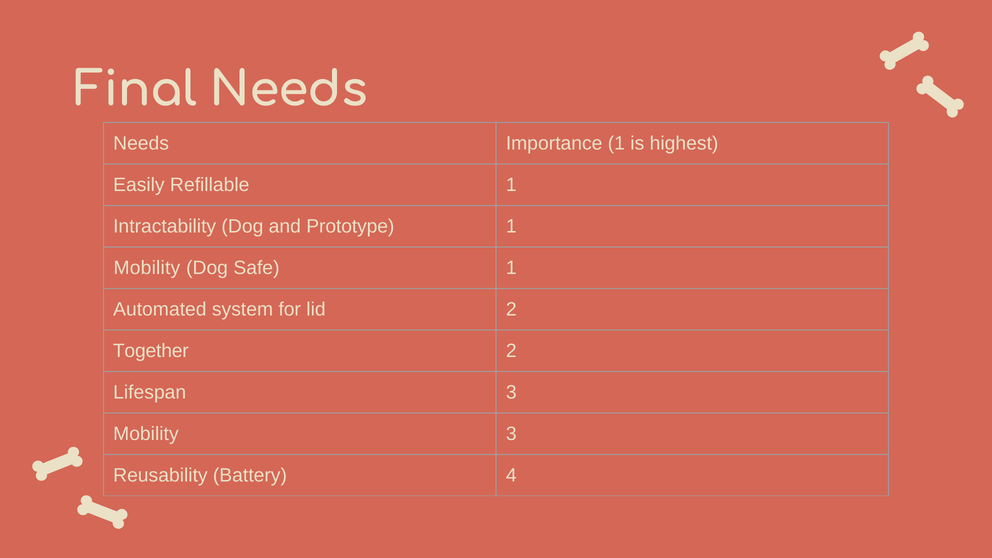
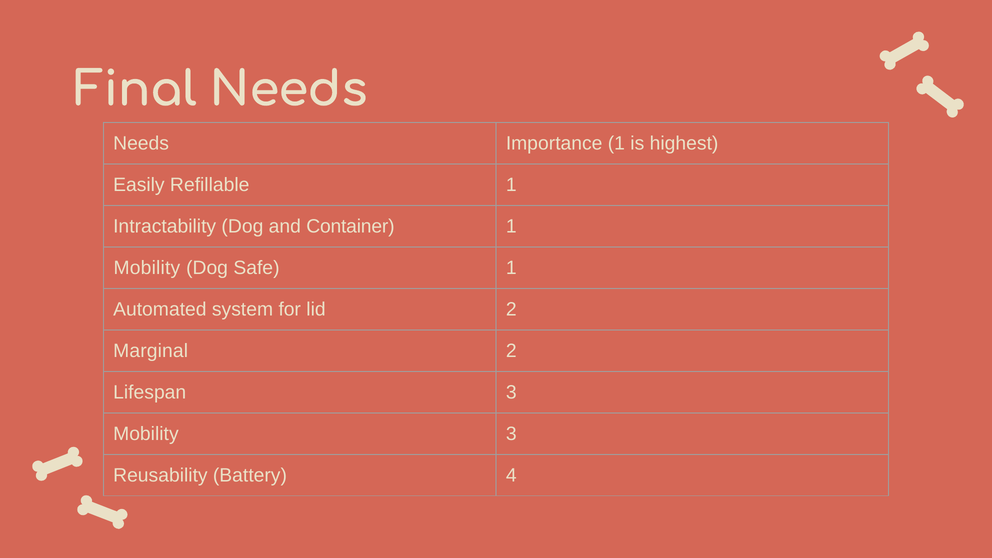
Prototype: Prototype -> Container
Together: Together -> Marginal
